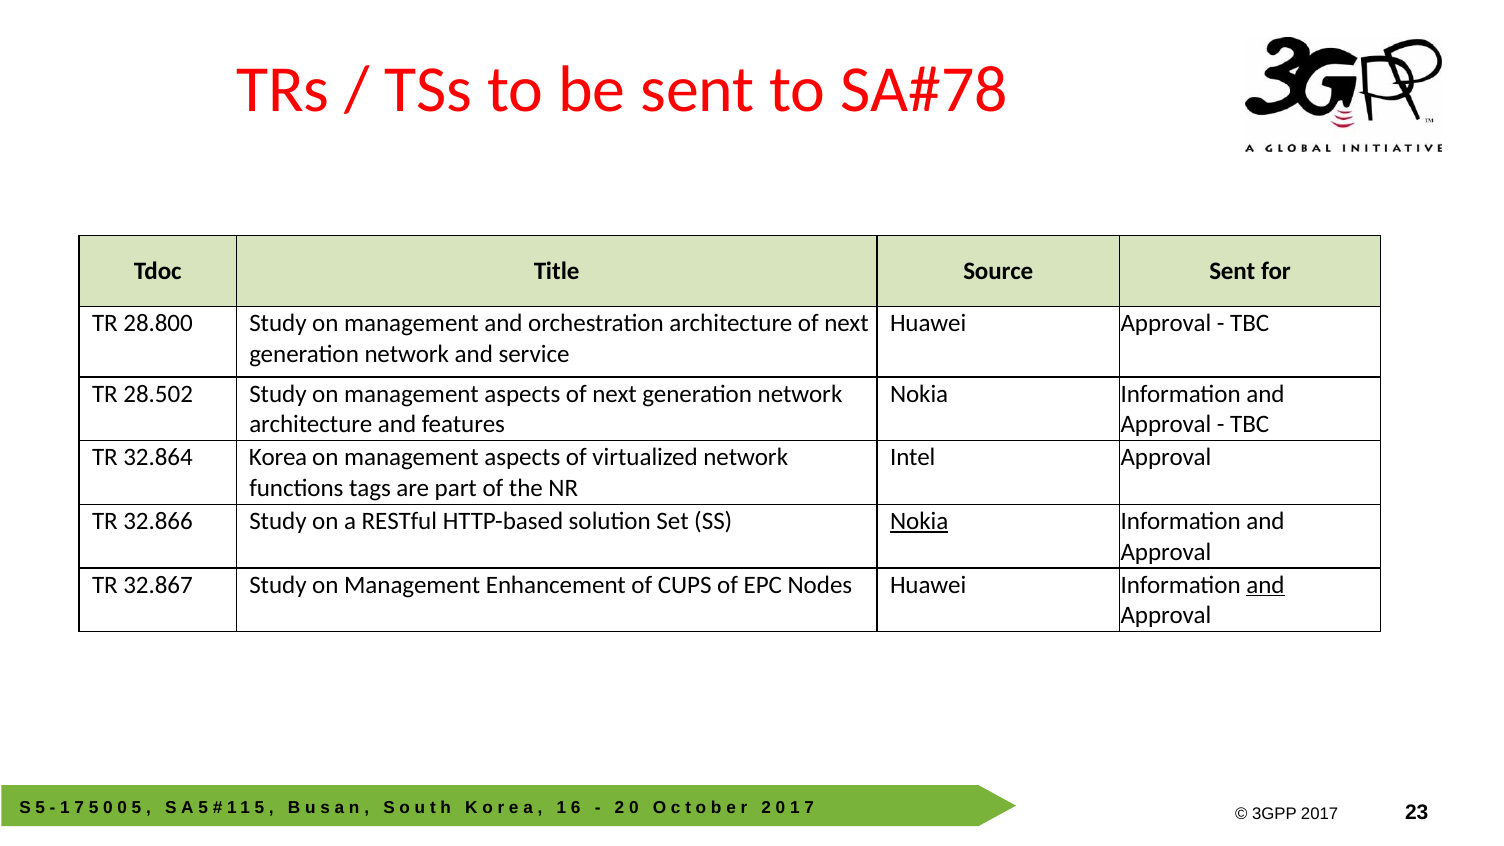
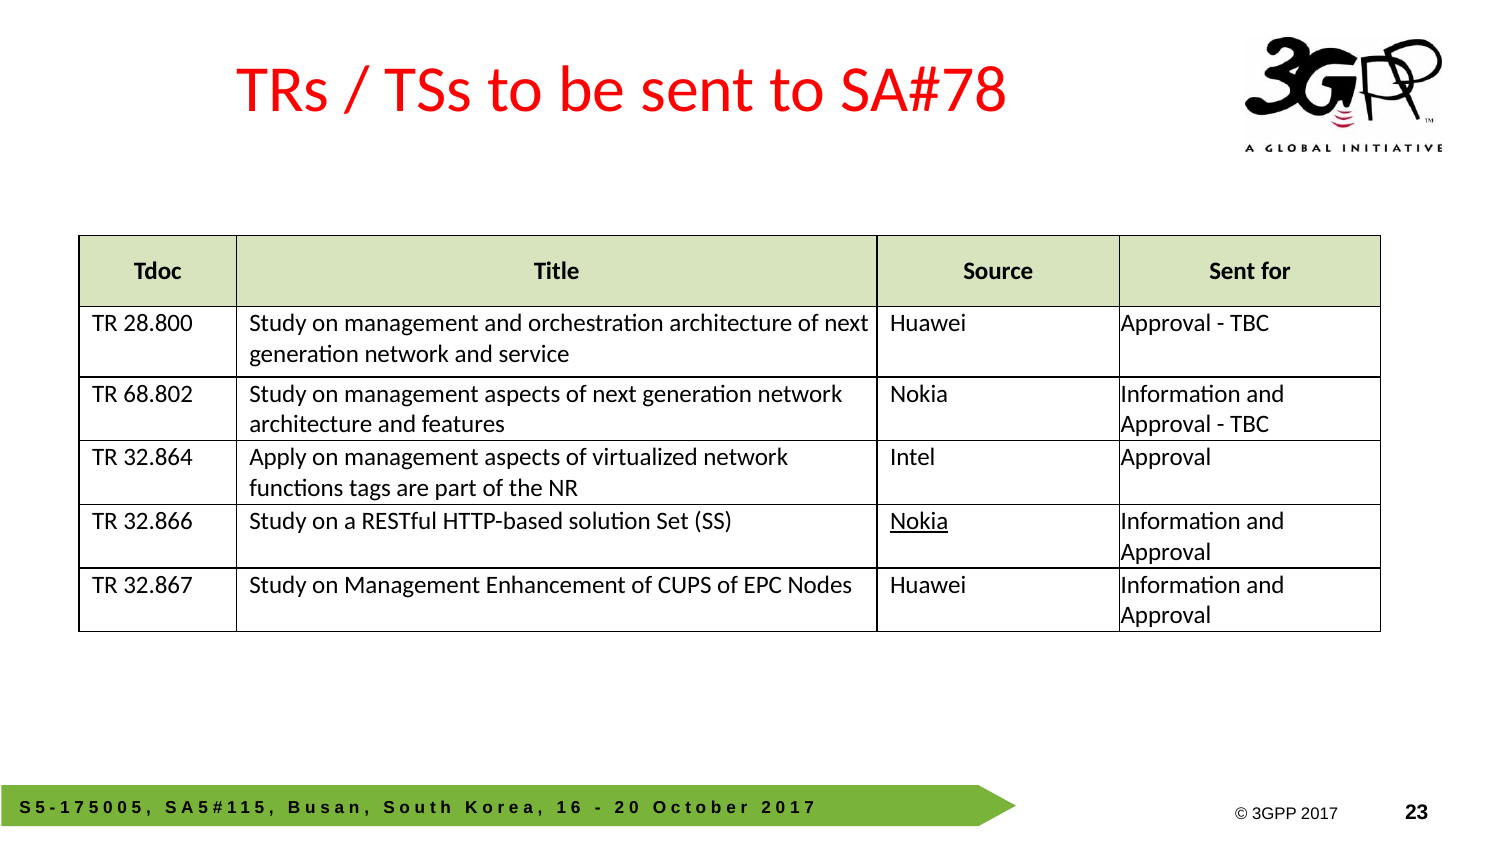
28.502: 28.502 -> 68.802
Korea: Korea -> Apply
and at (1265, 585) underline: present -> none
